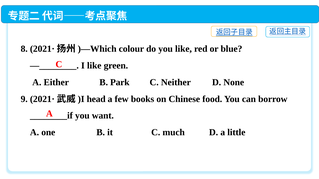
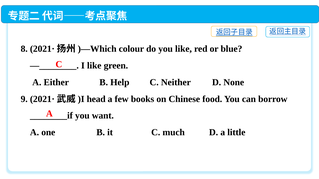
Park: Park -> Help
